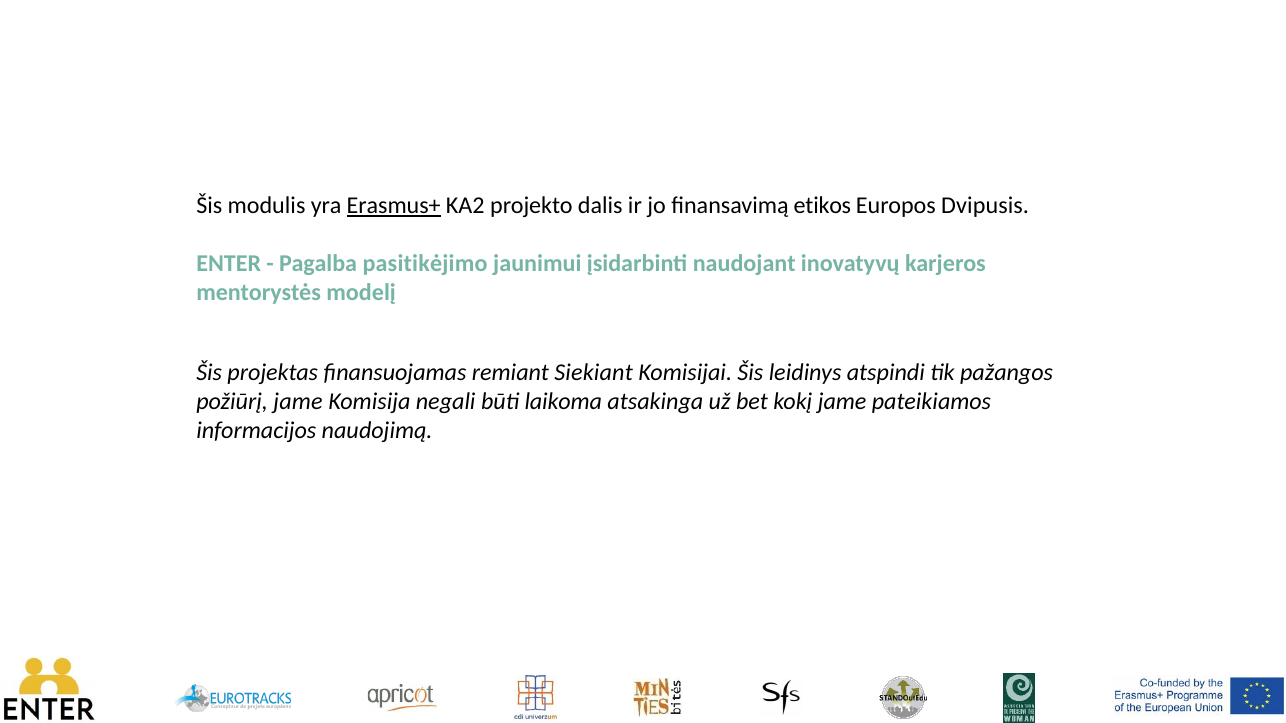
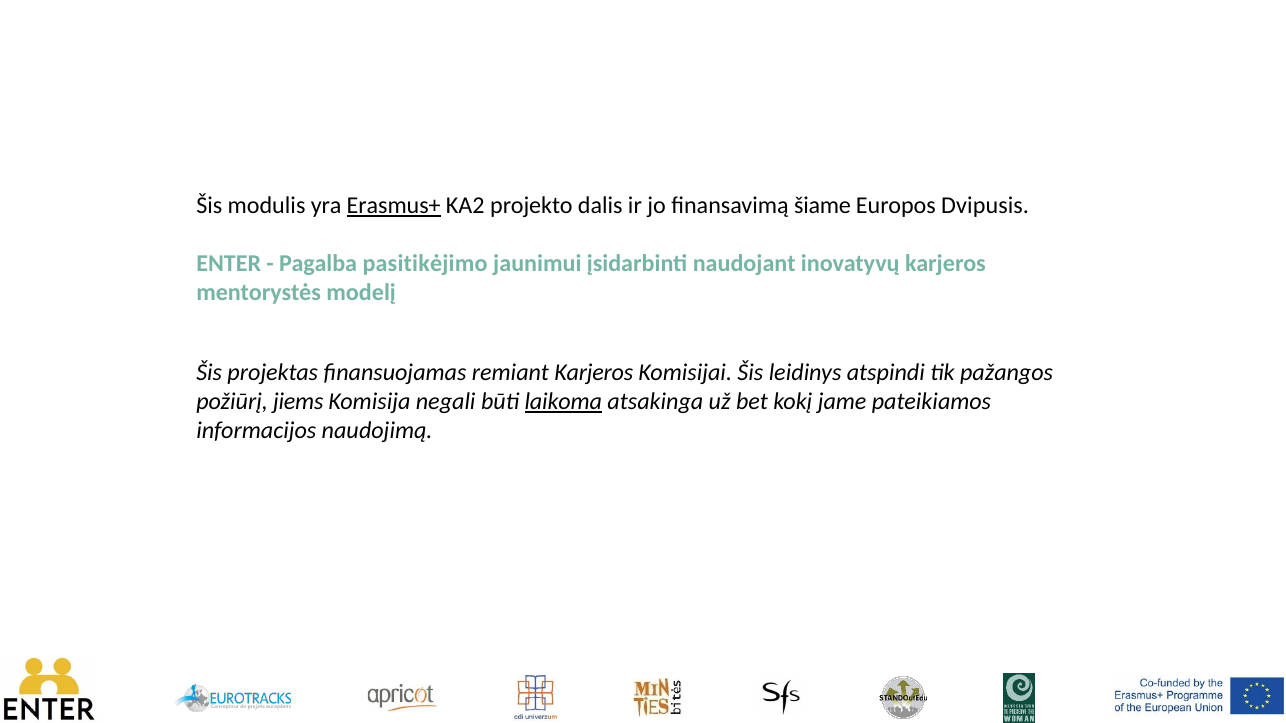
etikos: etikos -> šiame
remiant Siekiant: Siekiant -> Karjeros
požiūrį jame: jame -> jiems
laikoma underline: none -> present
